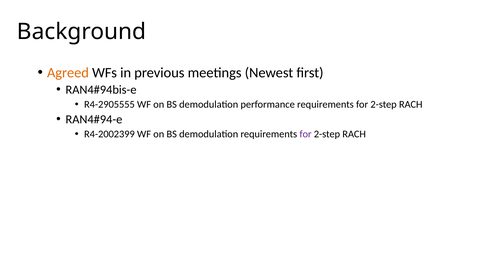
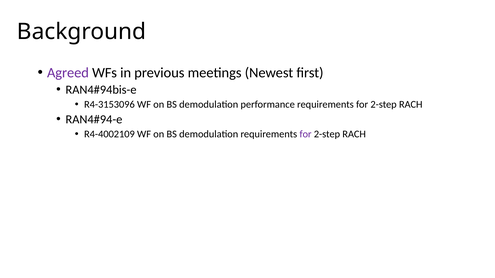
Agreed colour: orange -> purple
R4-2905555: R4-2905555 -> R4-3153096
R4-2002399: R4-2002399 -> R4-4002109
